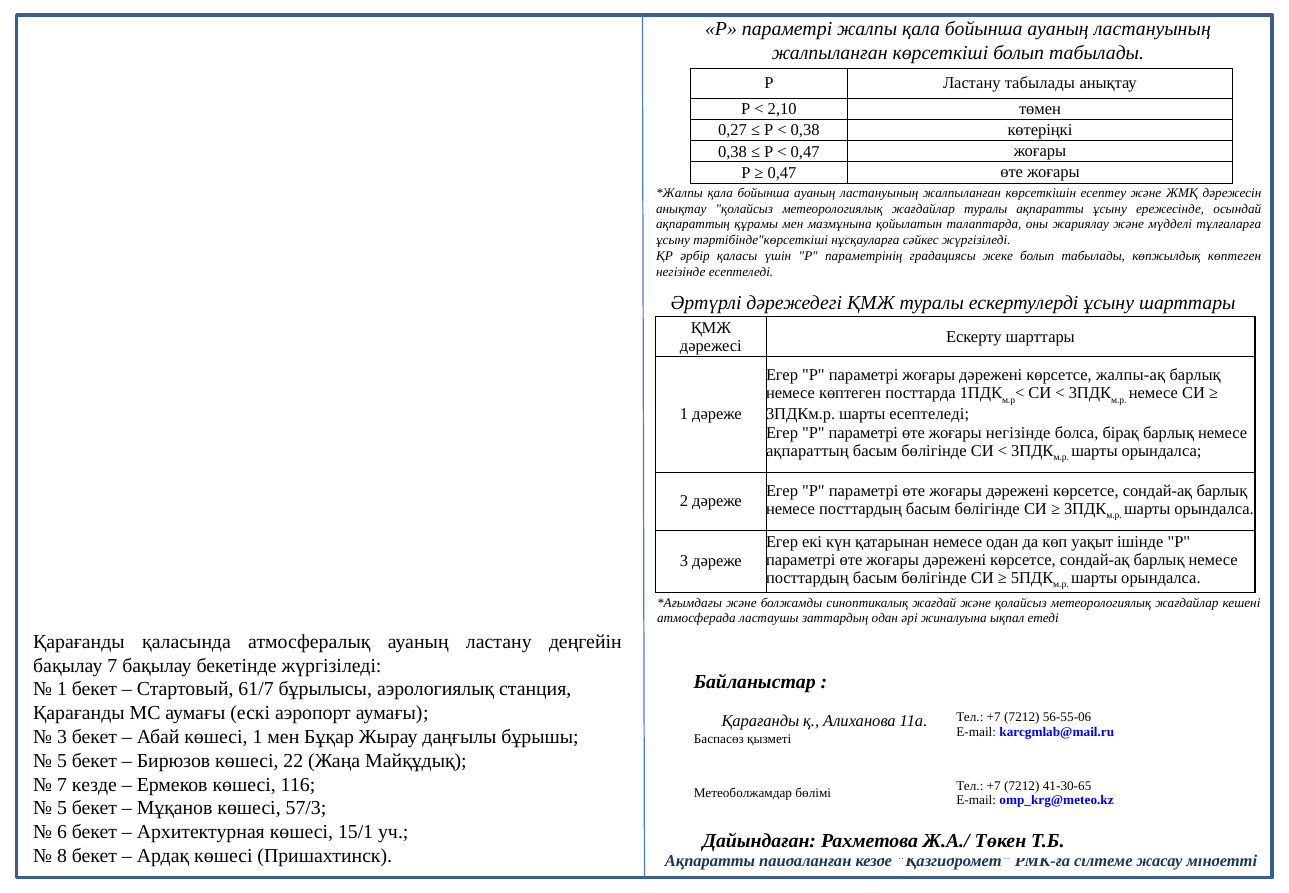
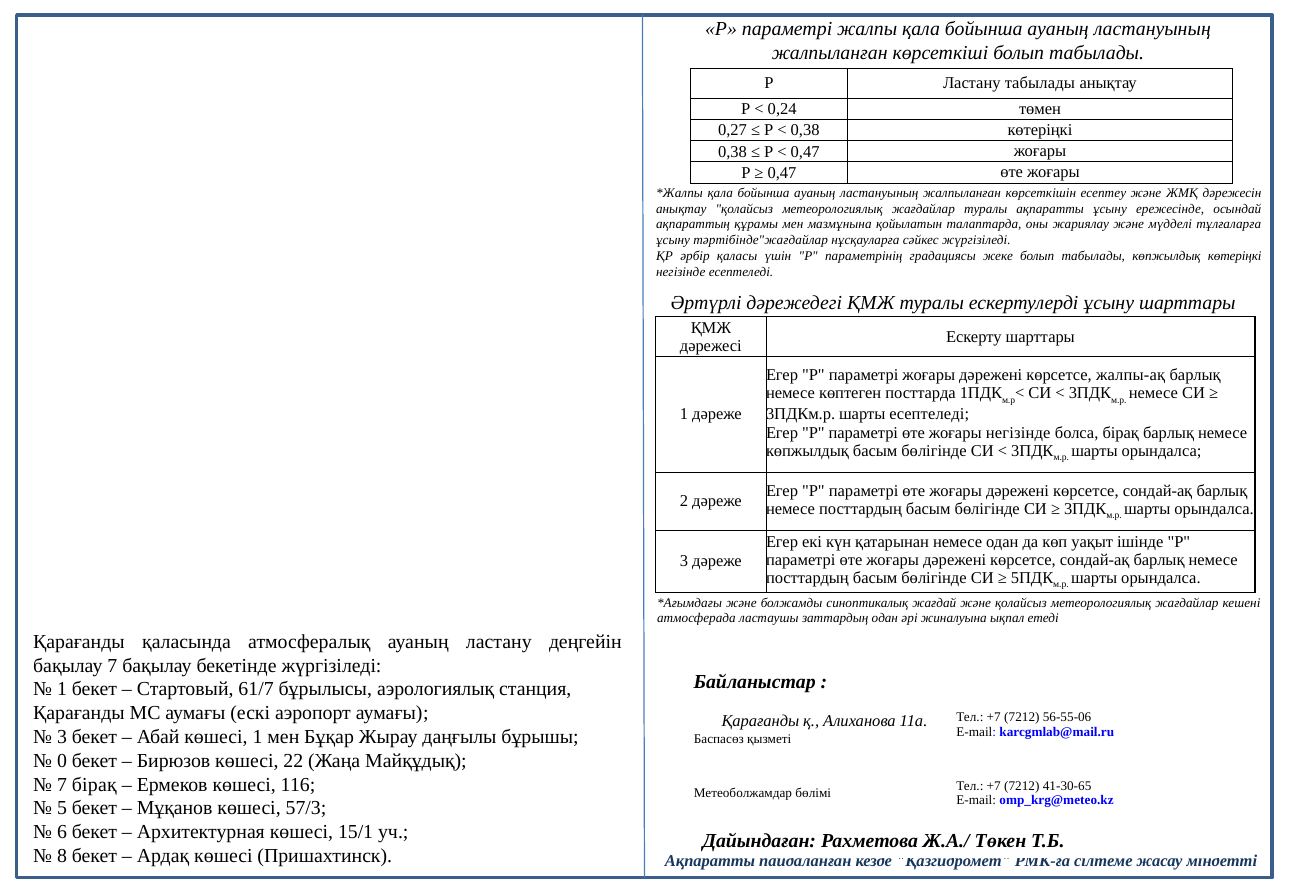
2,10: 2,10 -> 0,24
тәртібінде"көрсеткіші: тәртібінде"көрсеткіші -> тәртібінде"жағдайлар
көпжылдық көптеген: көптеген -> көтеріңкі
ақпараттың at (807, 451): ақпараттың -> көпжылдық
5 at (62, 760): 5 -> 0
7 кезде: кезде -> бірақ
